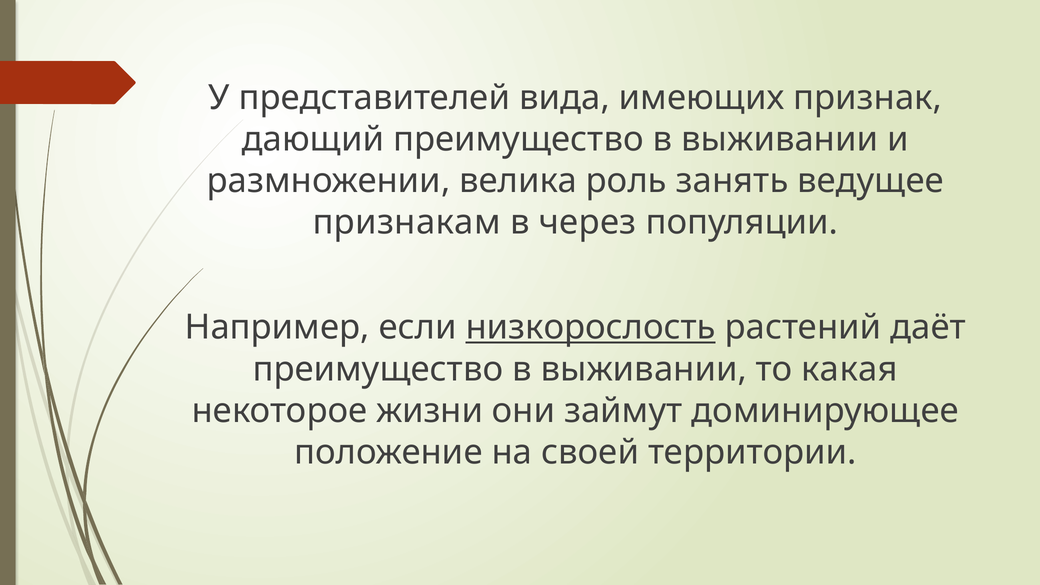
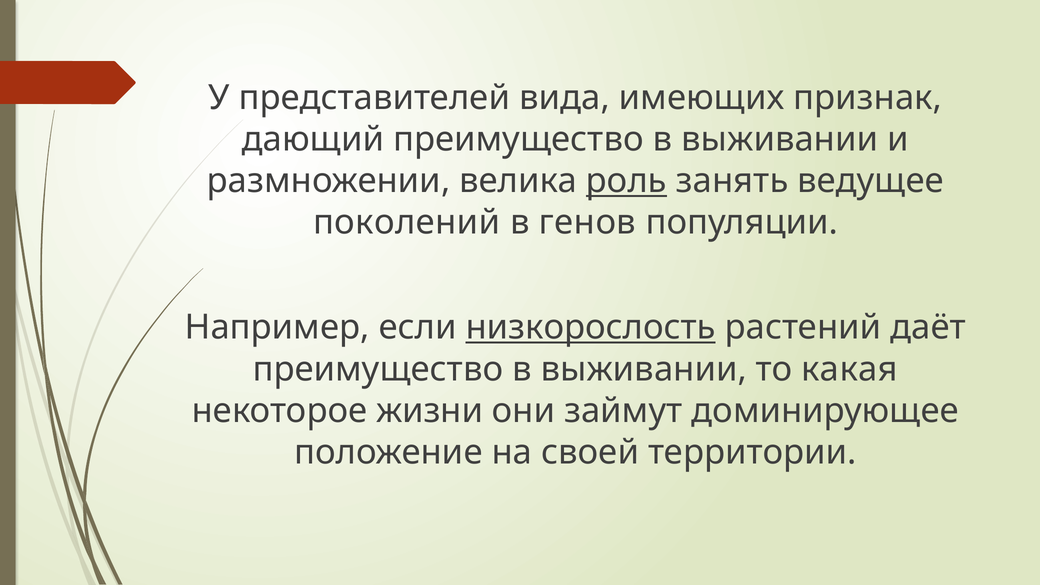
роль underline: none -> present
признакам: признакам -> поколений
через: через -> генов
